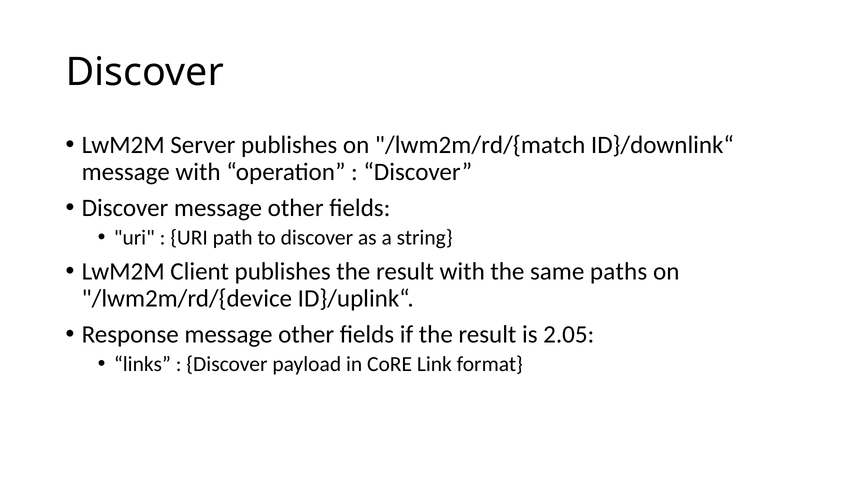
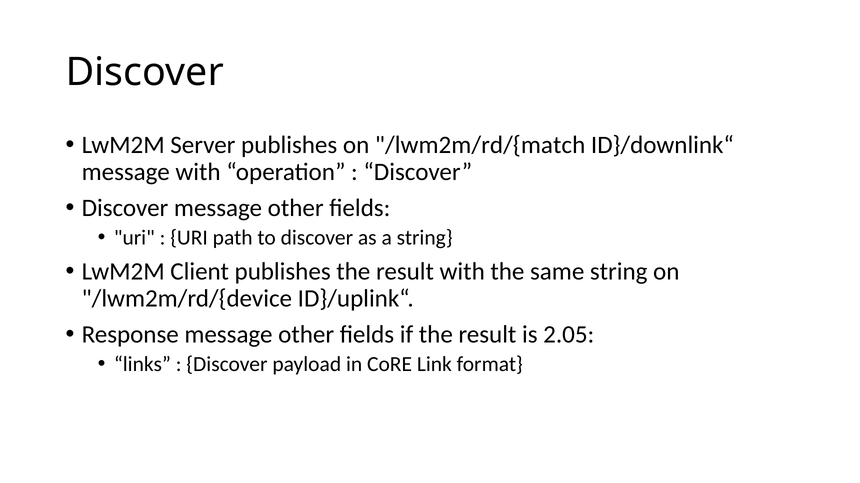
same paths: paths -> string
